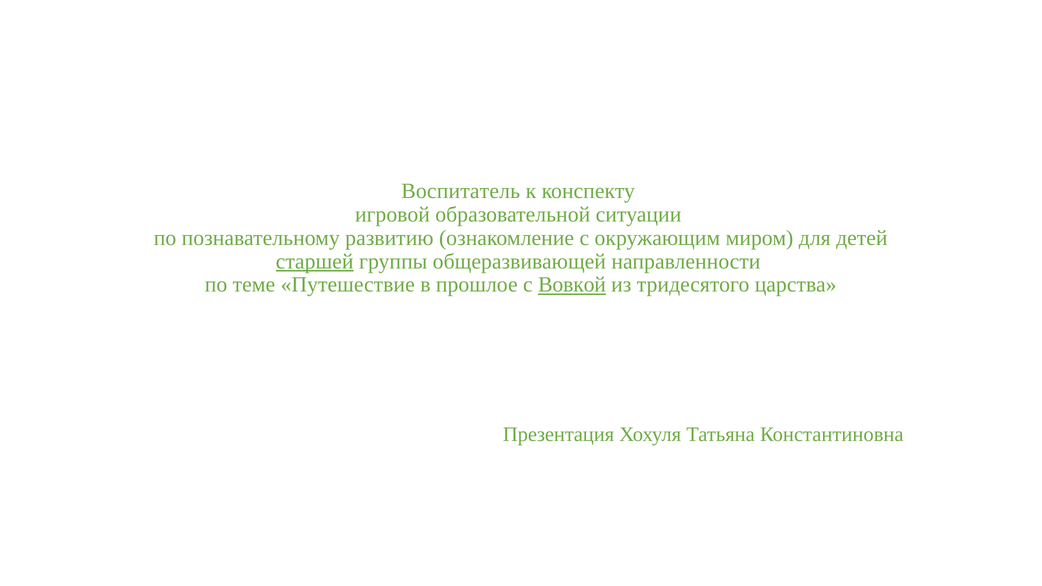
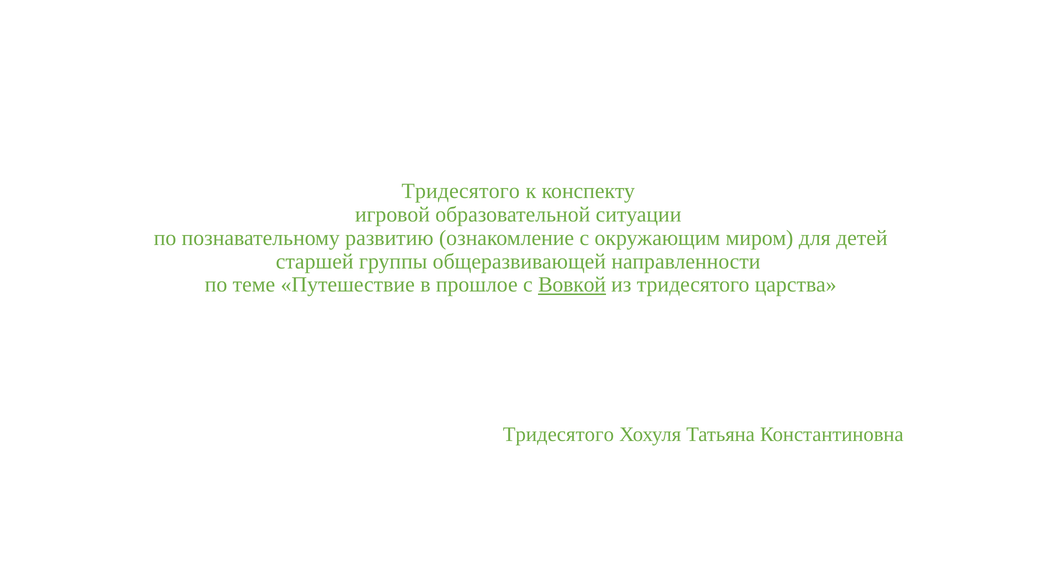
Воспитатель at (461, 191): Воспитатель -> Тридесятого
старшей underline: present -> none
Презентация at (559, 434): Презентация -> Тридесятого
